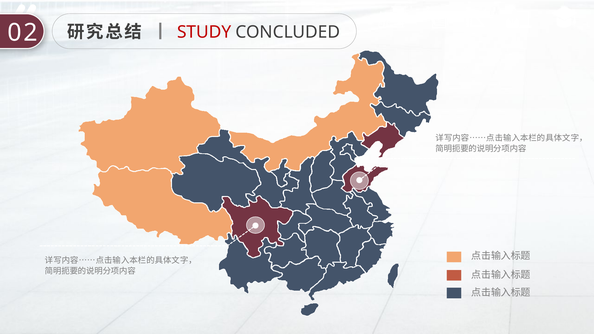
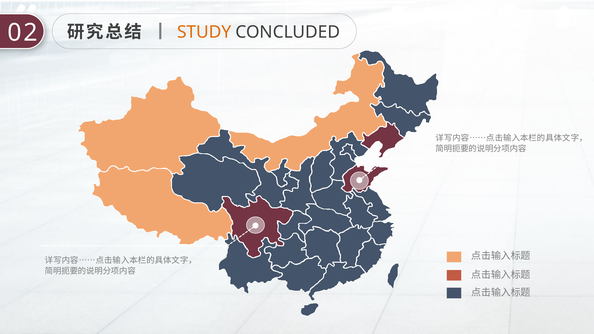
STUDY colour: red -> orange
